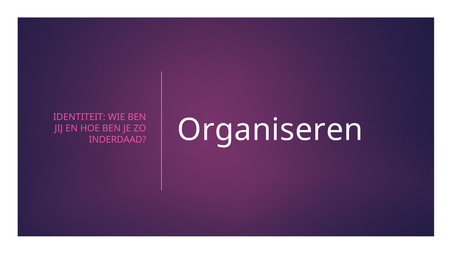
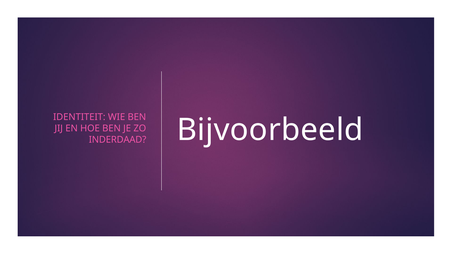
Organiseren: Organiseren -> Bijvoorbeeld
